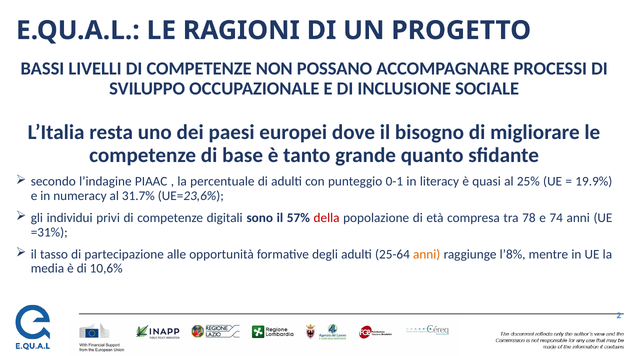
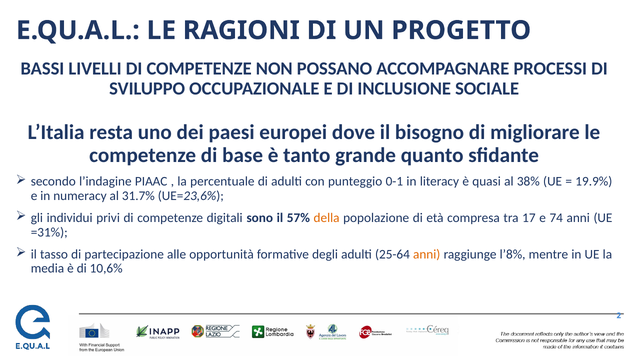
25%: 25% -> 38%
della colour: red -> orange
78: 78 -> 17
